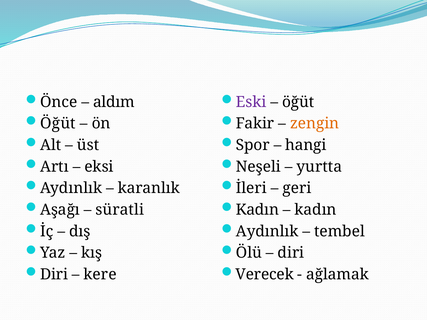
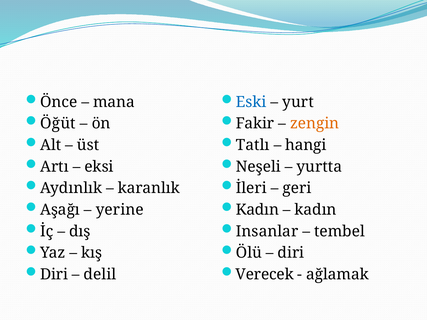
aldım: aldım -> mana
Eski colour: purple -> blue
öğüt at (298, 102): öğüt -> yurt
Spor: Spor -> Tatlı
süratli: süratli -> yerine
Aydınlık at (267, 232): Aydınlık -> Insanlar
kere: kere -> delil
